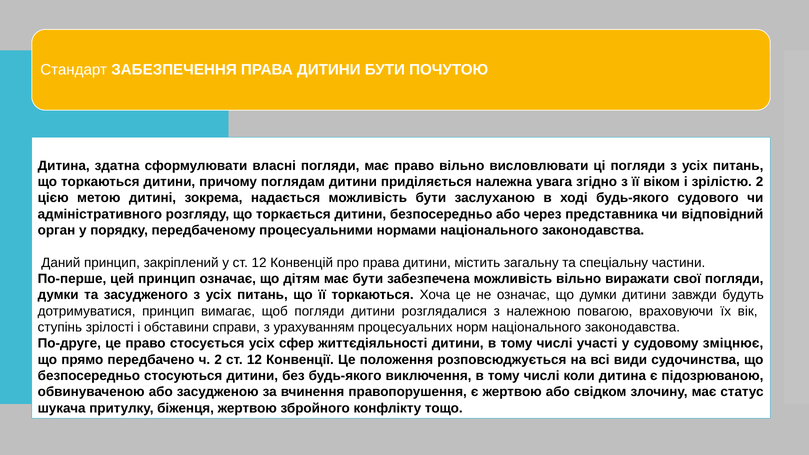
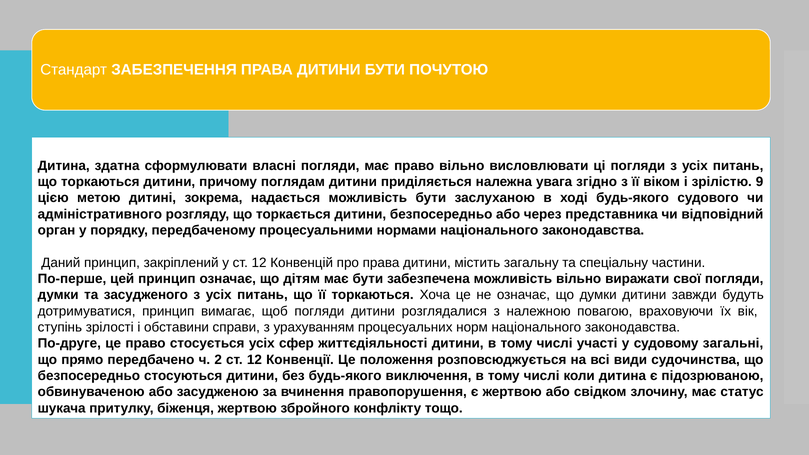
зрілістю 2: 2 -> 9
зміцнює: зміцнює -> загальні
